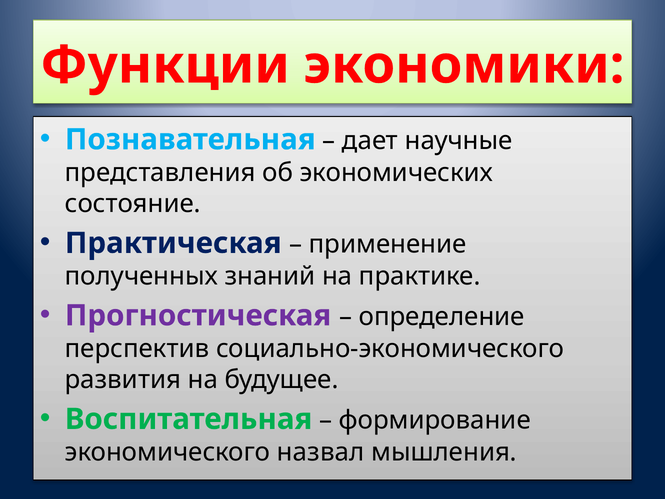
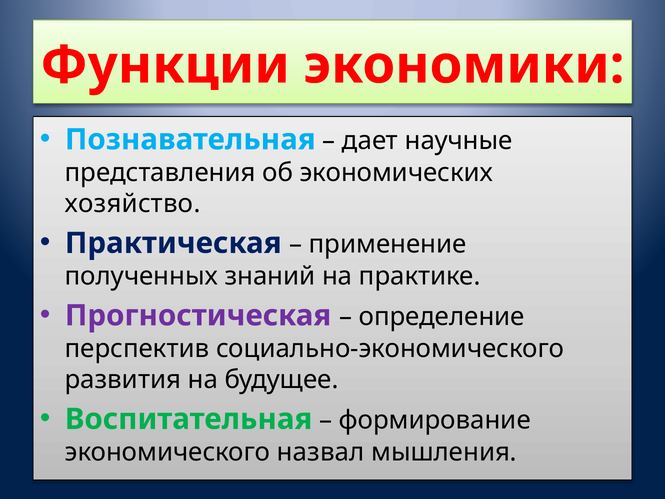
состояние: состояние -> хозяйство
